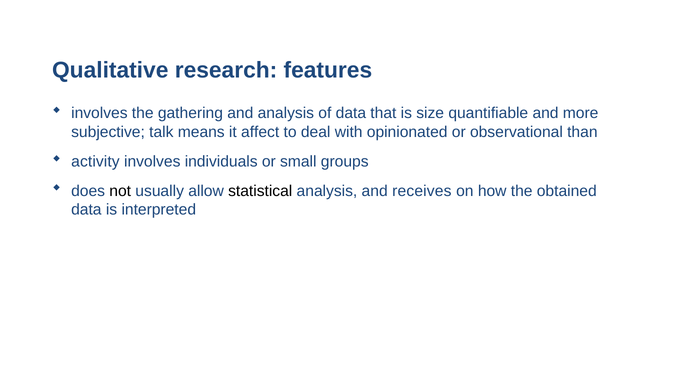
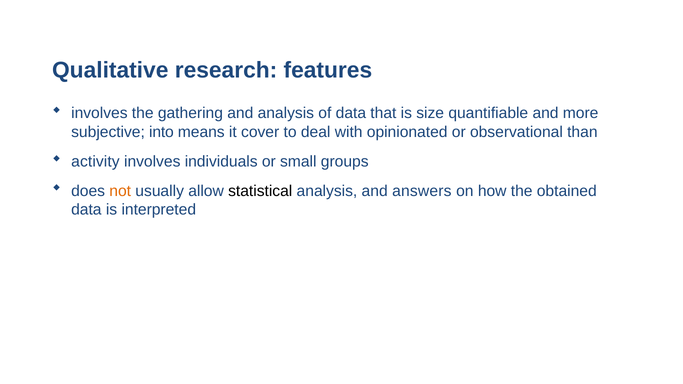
talk: talk -> into
affect: affect -> cover
not colour: black -> orange
receives: receives -> answers
